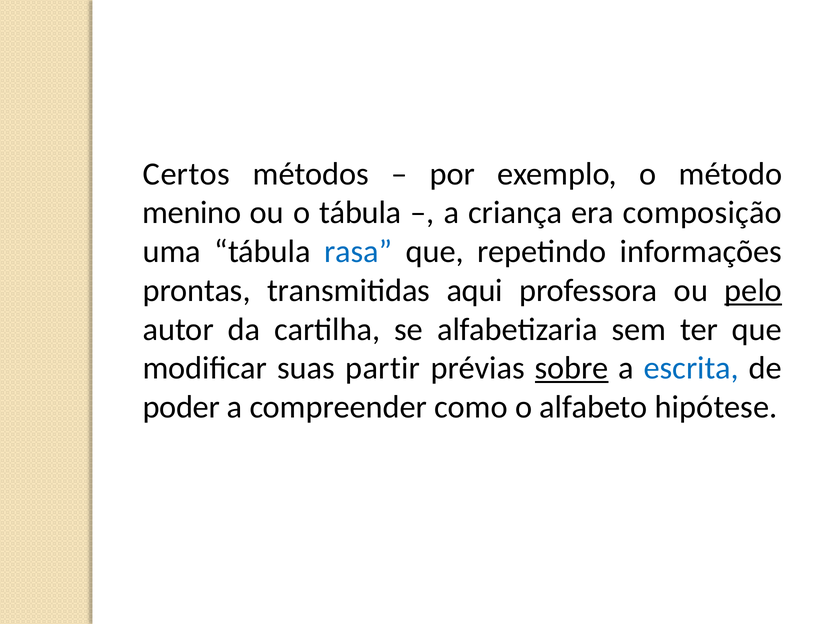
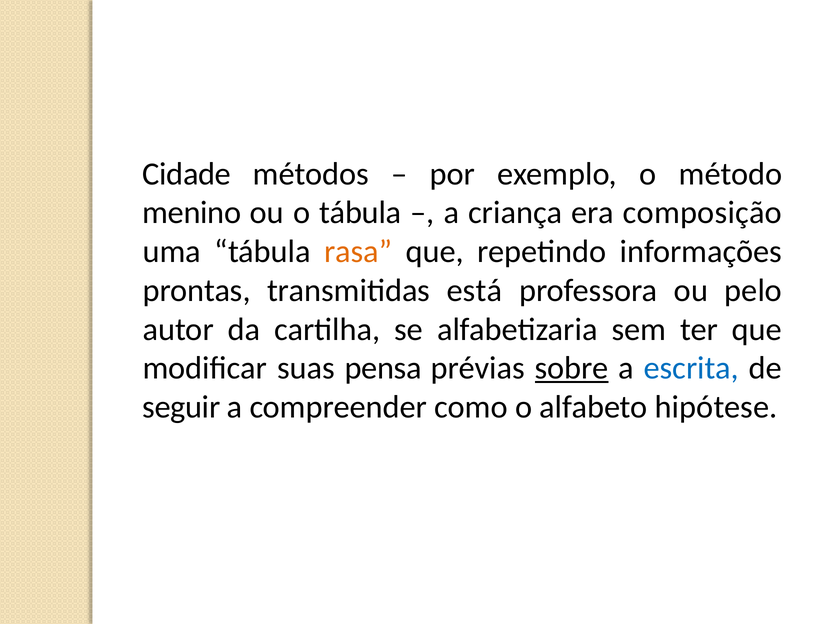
Certos: Certos -> Cidade
rasa colour: blue -> orange
aqui: aqui -> está
pelo underline: present -> none
partir: partir -> pensa
poder: poder -> seguir
